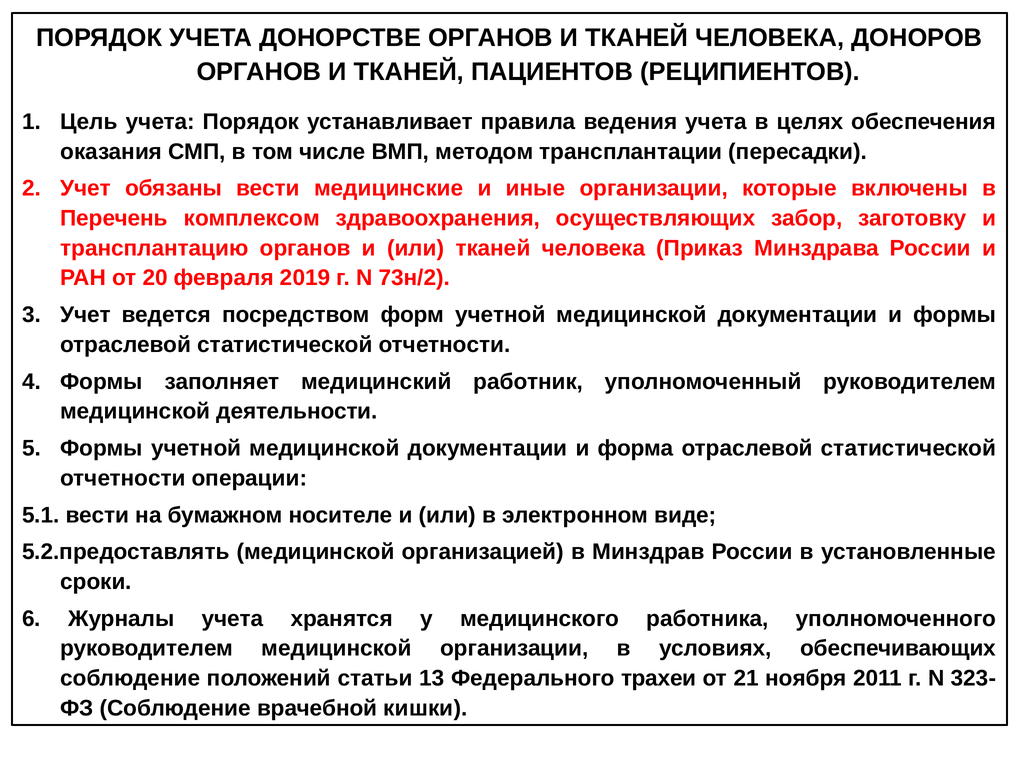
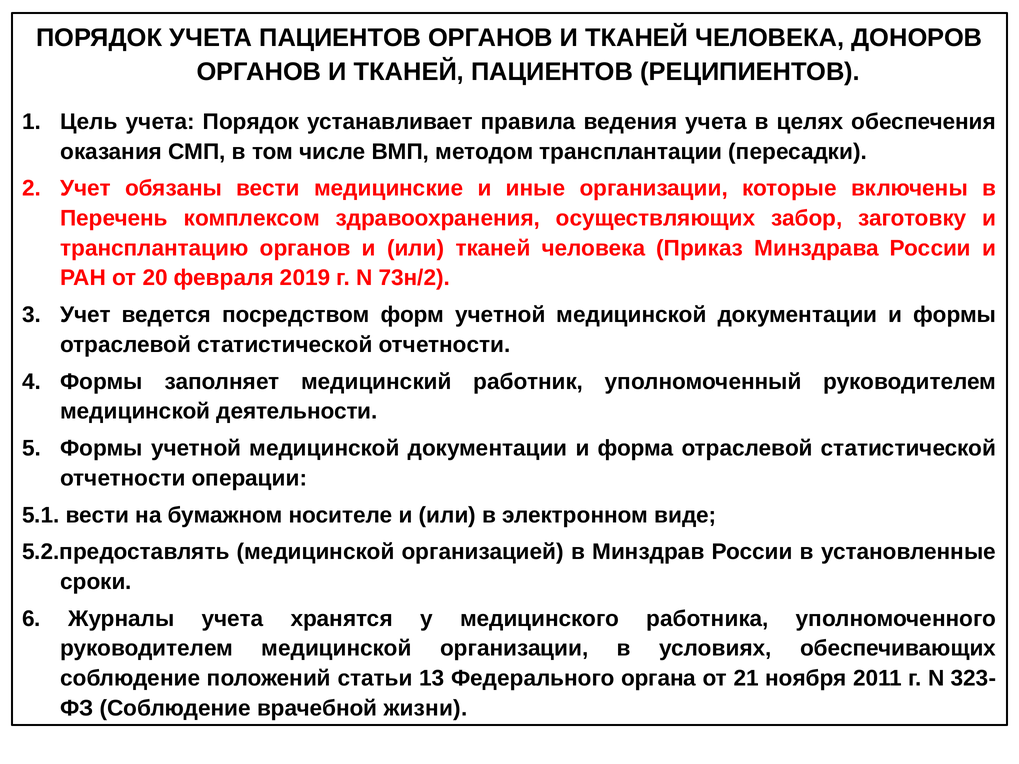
УЧЕТА ДОНОРСТВЕ: ДОНОРСТВЕ -> ПАЦИЕНТОВ
трахеи: трахеи -> органа
кишки: кишки -> жизни
